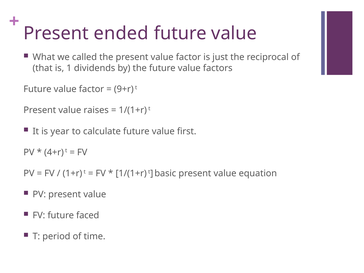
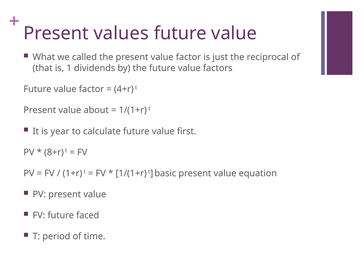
ended: ended -> values
9+r: 9+r -> 4+r
raises: raises -> about
4+r: 4+r -> 8+r
